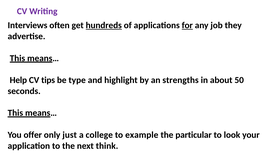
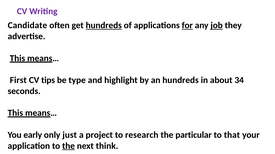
Interviews: Interviews -> Candidate
job underline: none -> present
Help: Help -> First
an strengths: strengths -> hundreds
50: 50 -> 34
offer: offer -> early
college: college -> project
example: example -> research
look: look -> that
the at (69, 146) underline: none -> present
